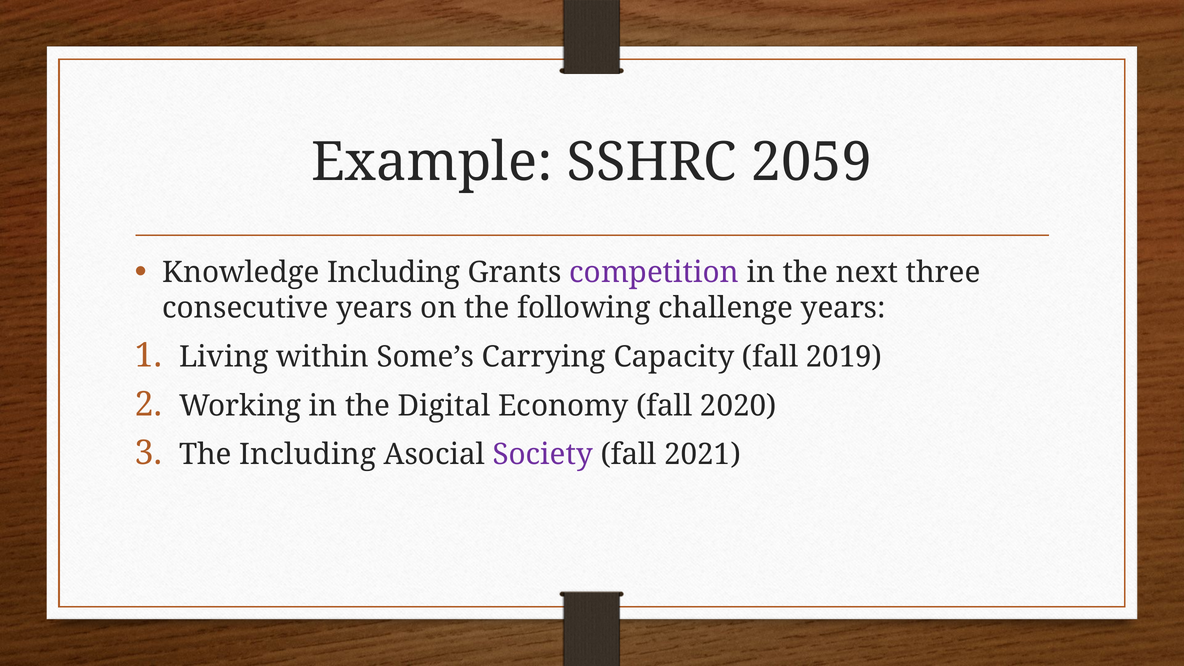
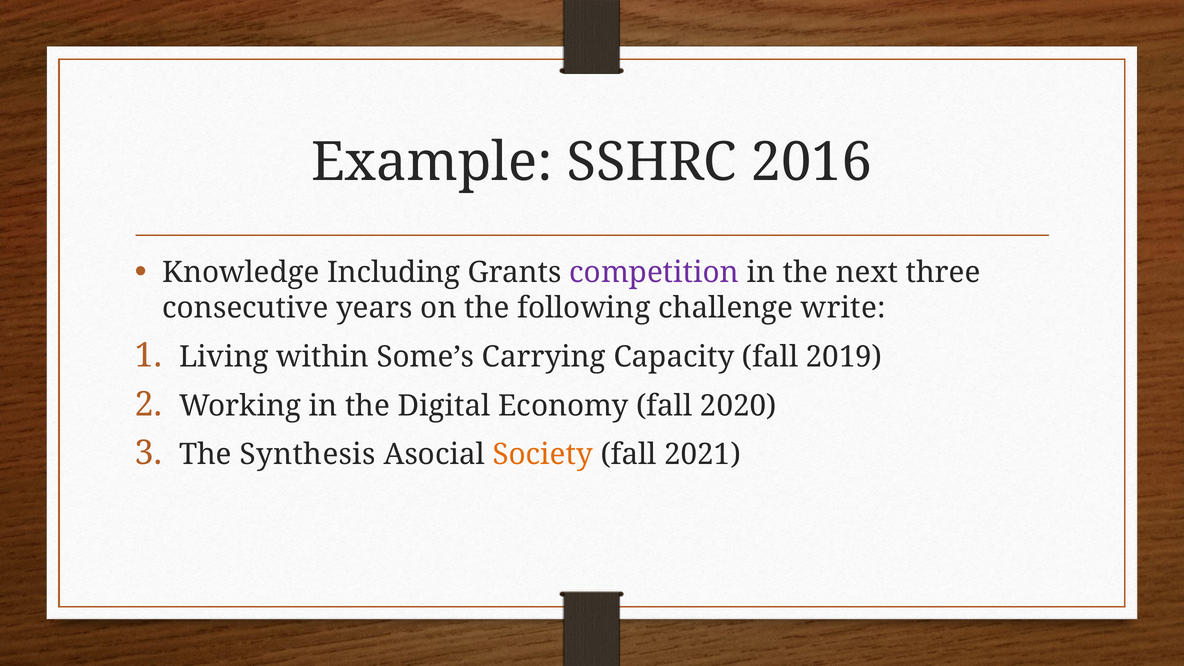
2059: 2059 -> 2016
challenge years: years -> write
The Including: Including -> Synthesis
Society colour: purple -> orange
